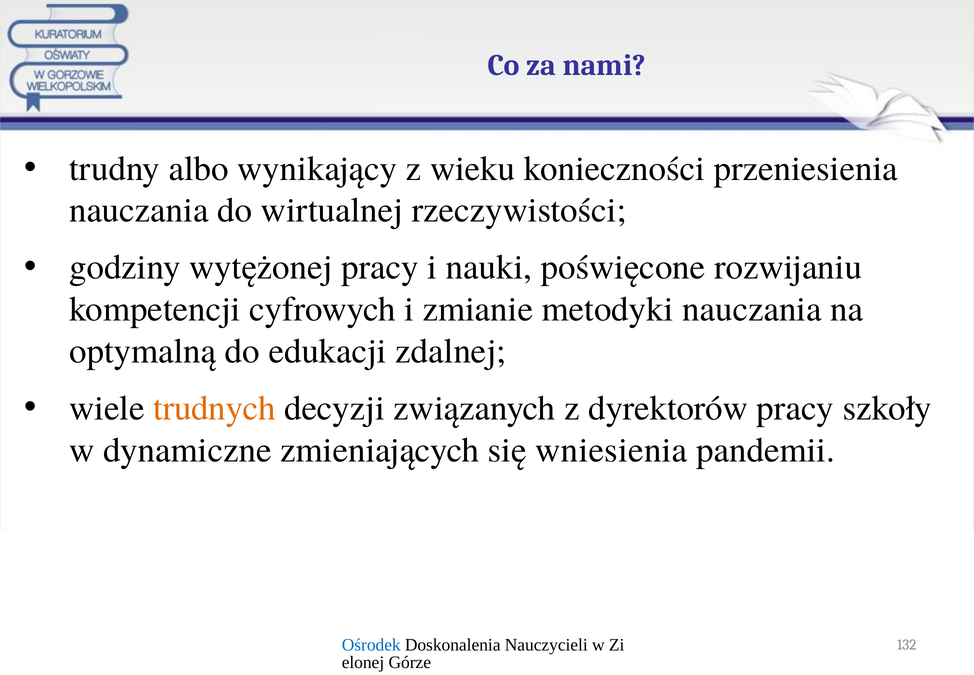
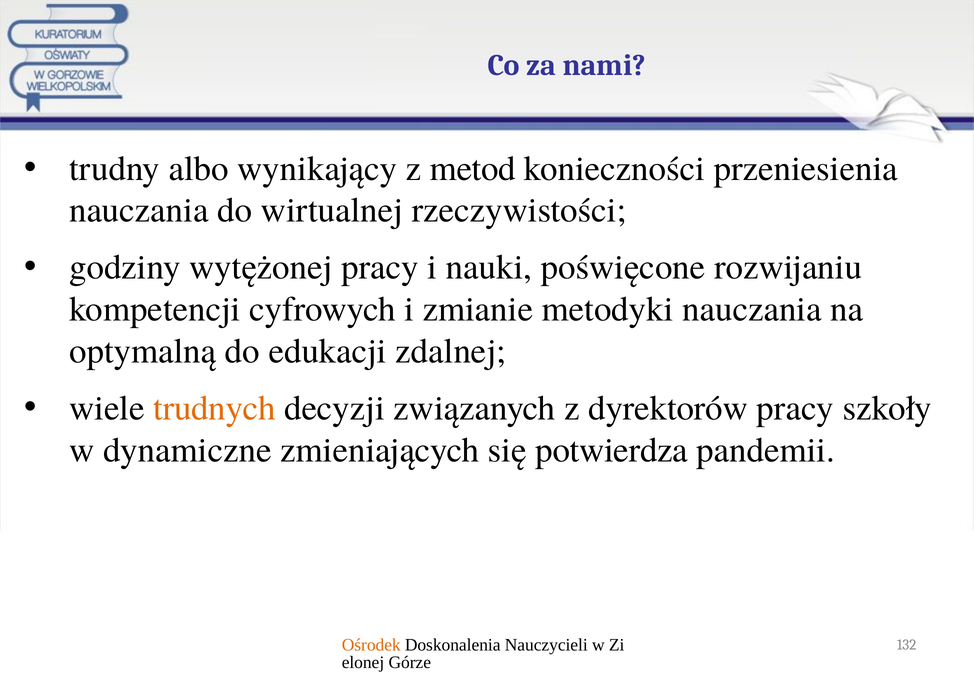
wieku: wieku -> metod
wniesienia: wniesienia -> potwierdza
Ośrodek colour: blue -> orange
